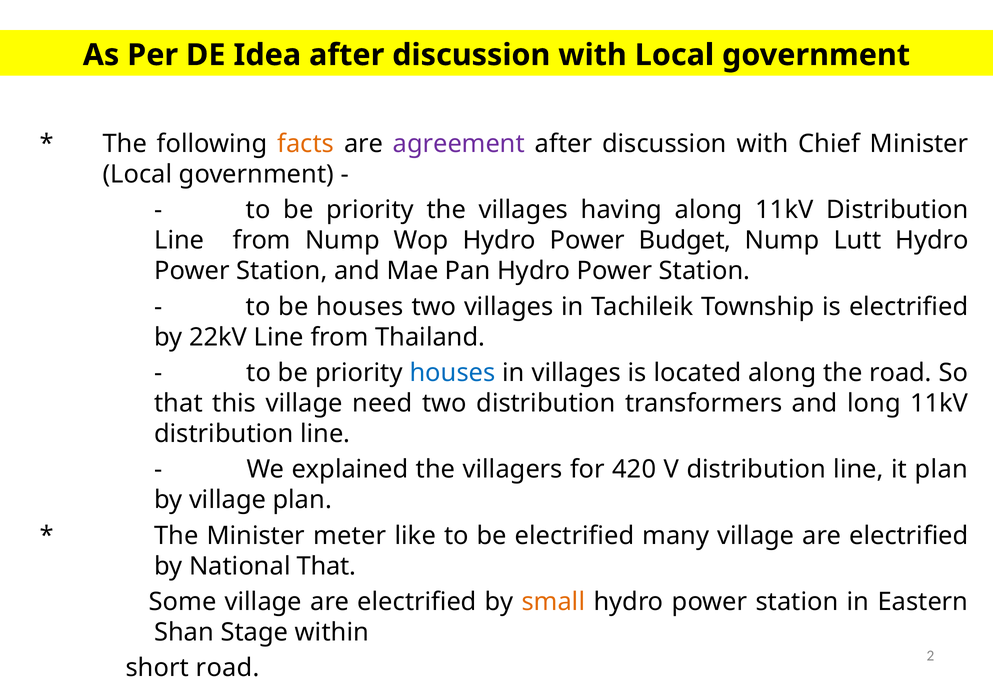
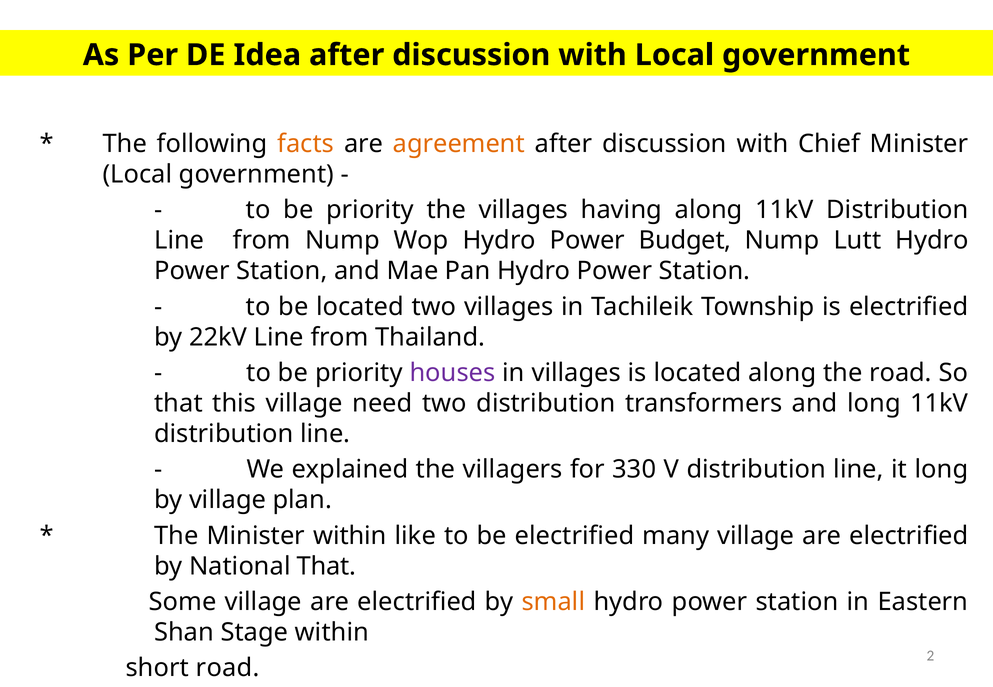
agreement colour: purple -> orange
be houses: houses -> located
houses at (452, 373) colour: blue -> purple
420: 420 -> 330
it plan: plan -> long
Minister meter: meter -> within
